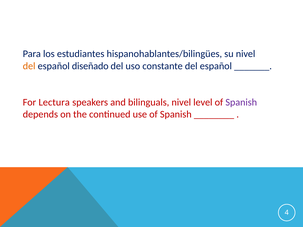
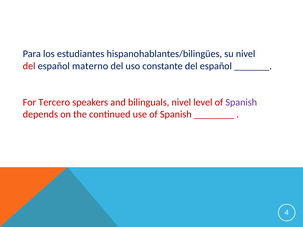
del at (29, 66) colour: orange -> red
diseñado: diseñado -> materno
Lectura: Lectura -> Tercero
